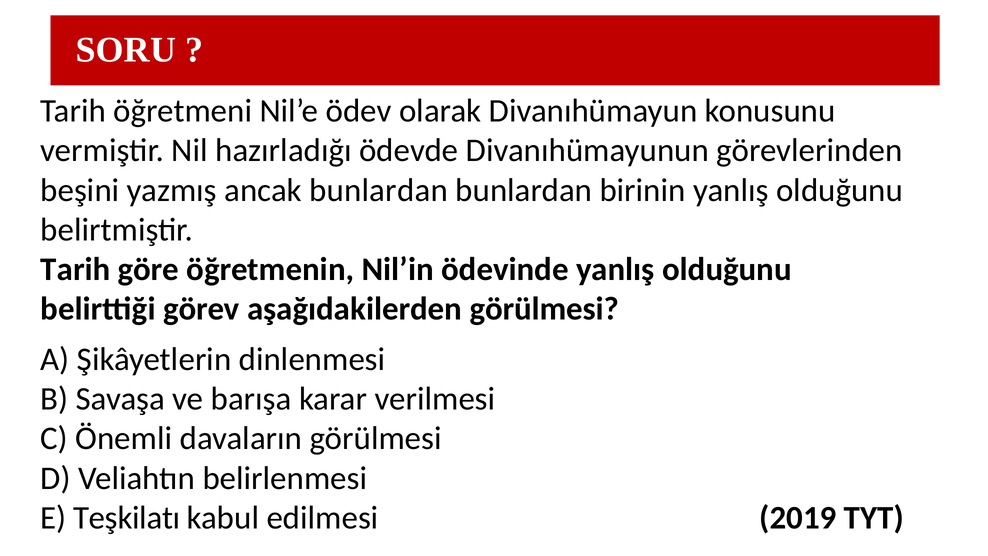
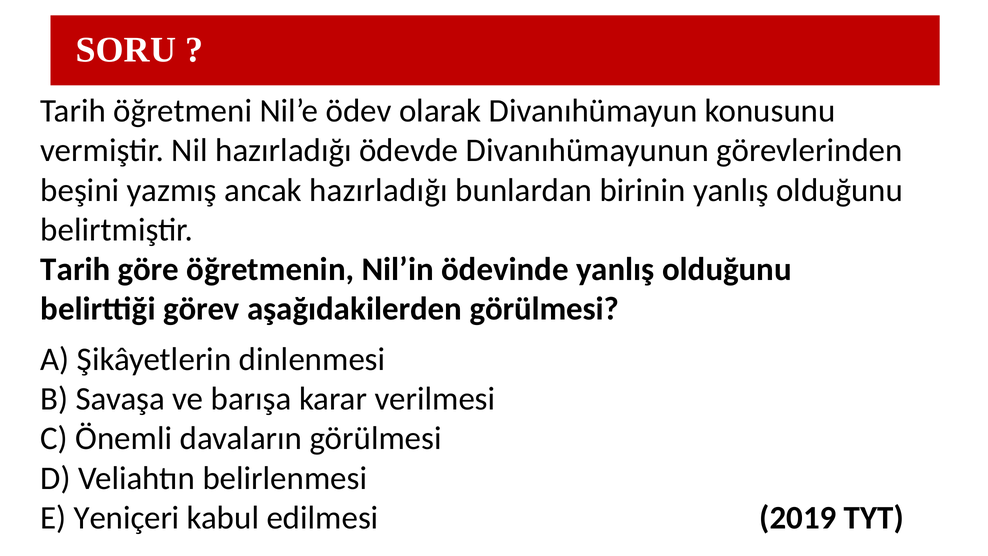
ancak bunlardan: bunlardan -> hazırladığı
Teşkilatı: Teşkilatı -> Yeniçeri
